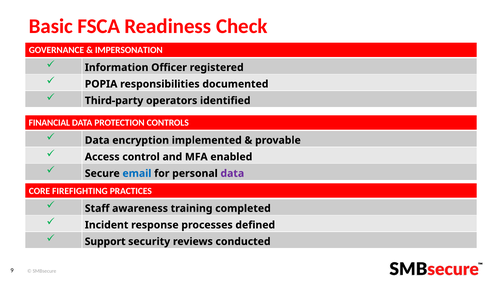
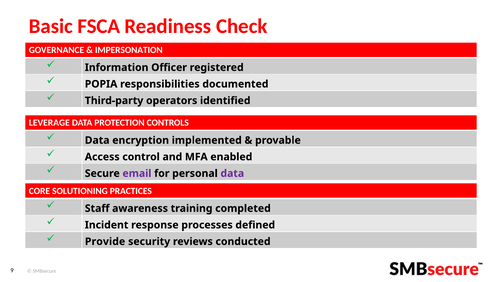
FINANCIAL: FINANCIAL -> LEVERAGE
email colour: blue -> purple
FIREFIGHTING: FIREFIGHTING -> SOLUTIONING
Support: Support -> Provide
